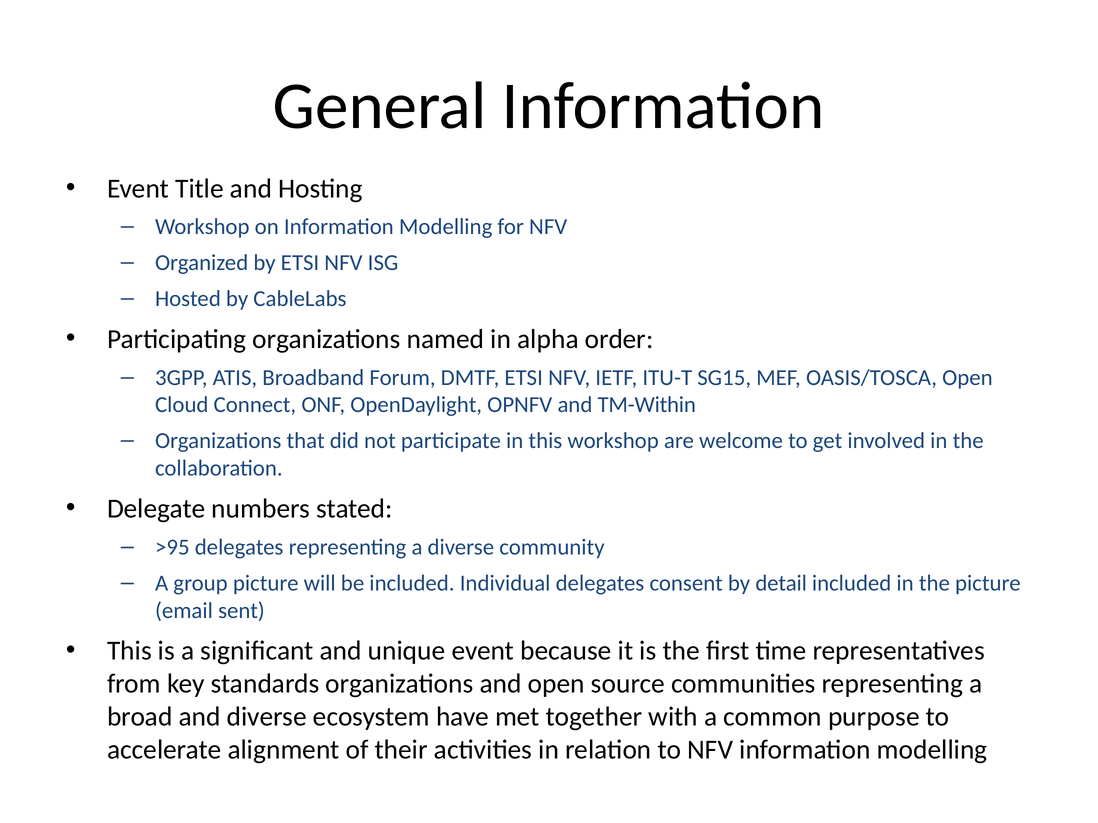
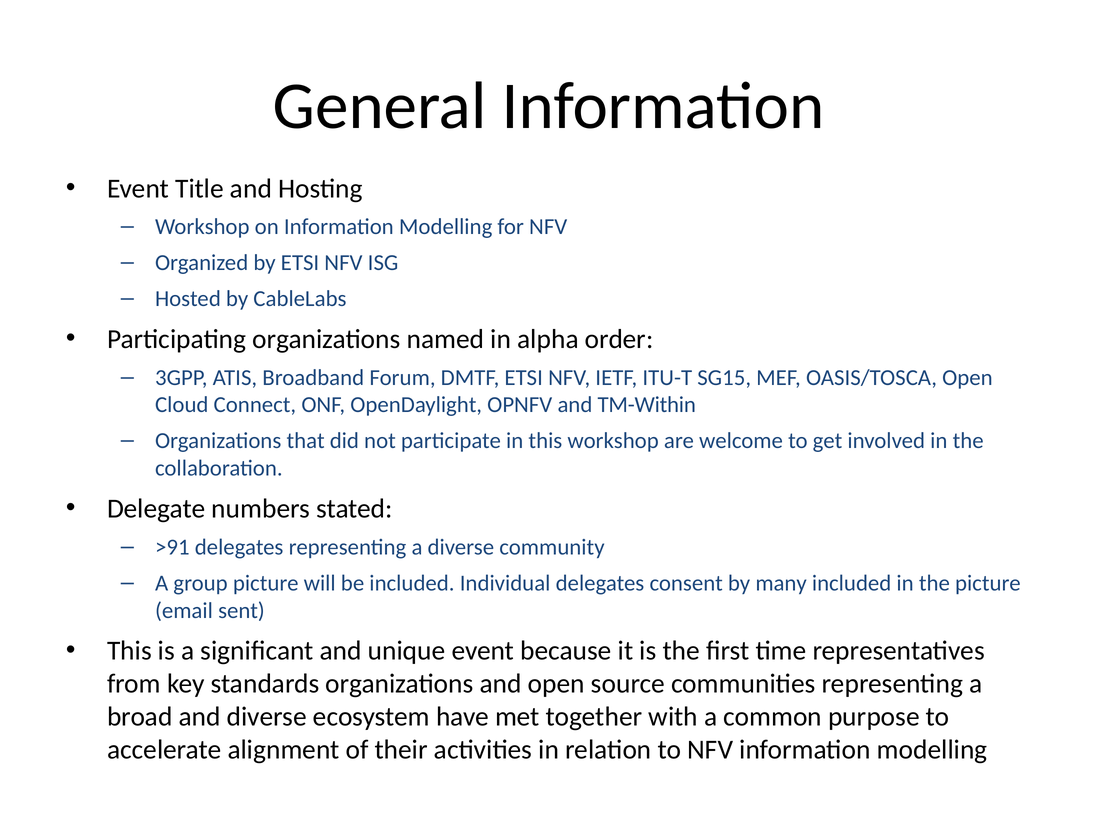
>95: >95 -> >91
detail: detail -> many
